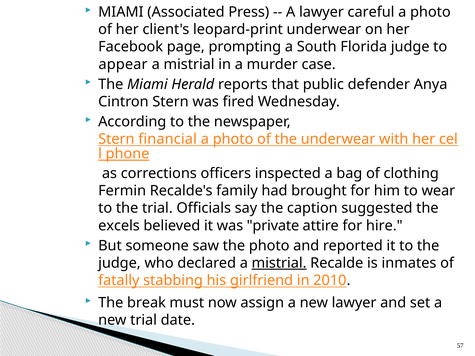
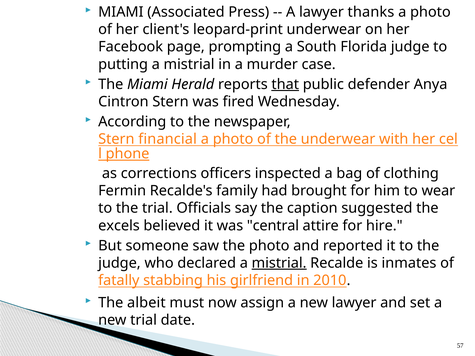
careful: careful -> thanks
appear: appear -> putting
that underline: none -> present
private: private -> central
break: break -> albeit
